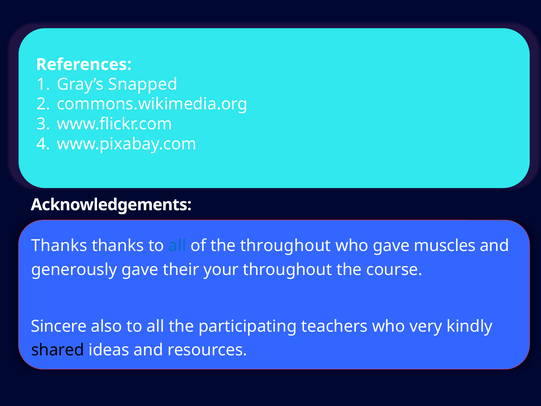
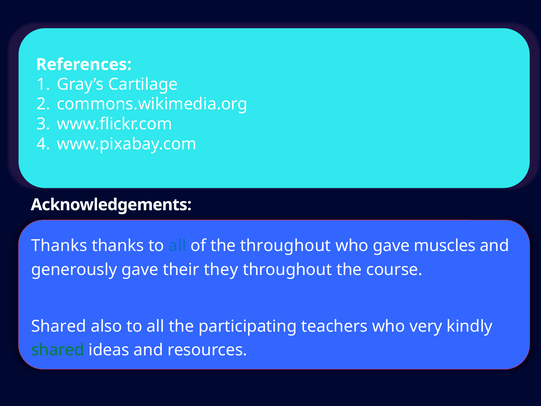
Snapped: Snapped -> Cartilage
your: your -> they
Sincere at (59, 326): Sincere -> Shared
shared at (58, 350) colour: black -> green
